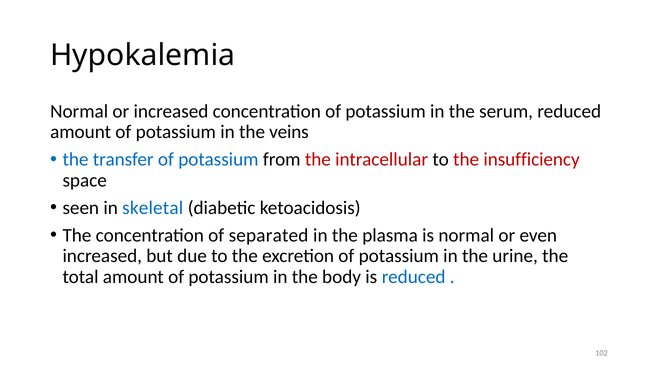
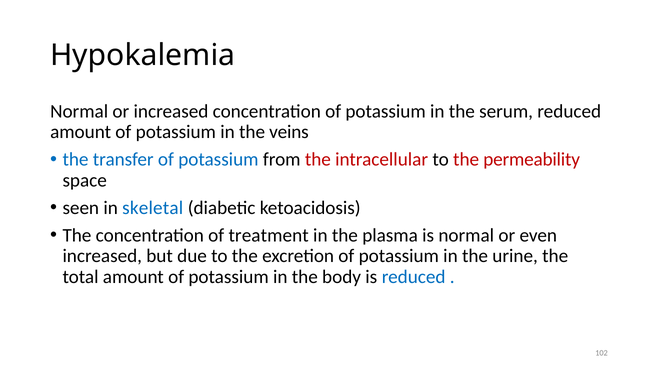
insufficiency: insufficiency -> permeability
separated: separated -> treatment
